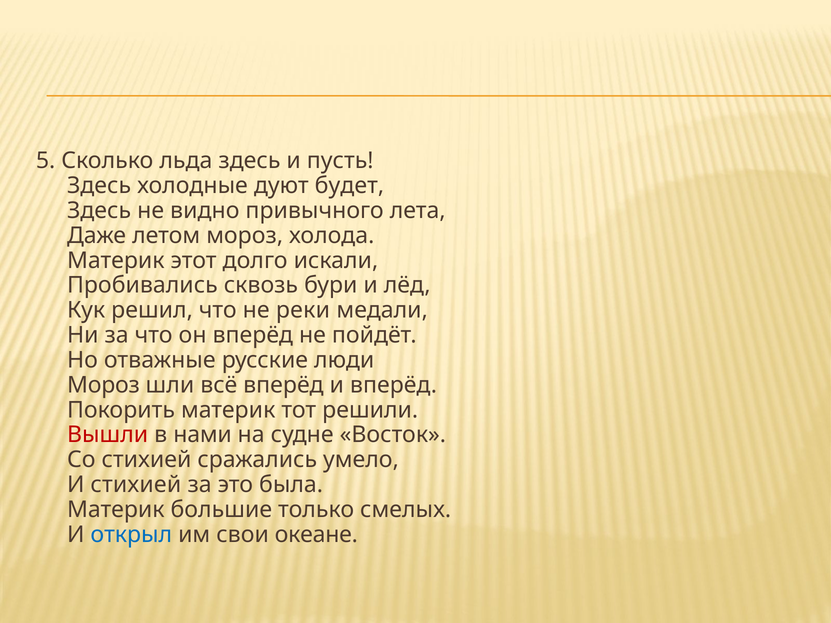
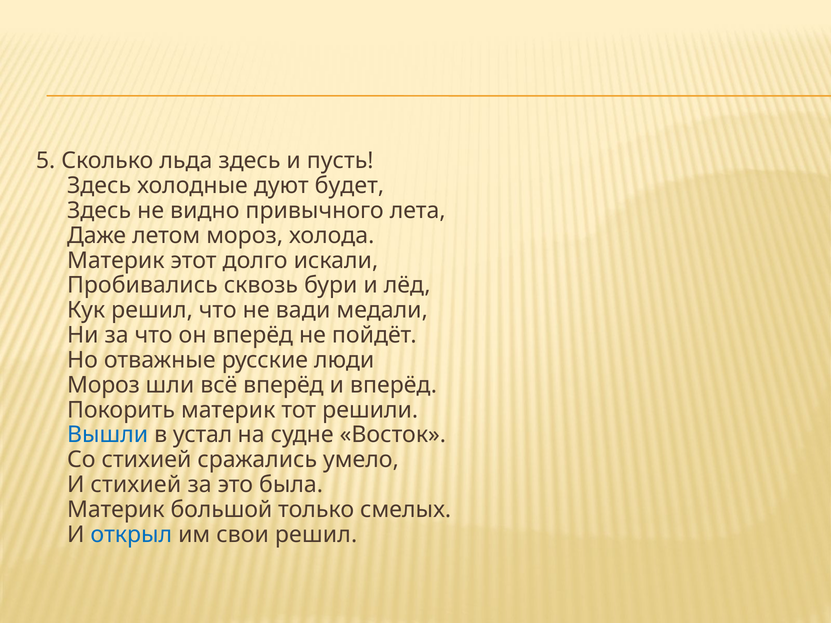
реки: реки -> вади
Вышли colour: red -> blue
нами: нами -> устал
большие: большие -> большой
свои океане: океане -> решил
